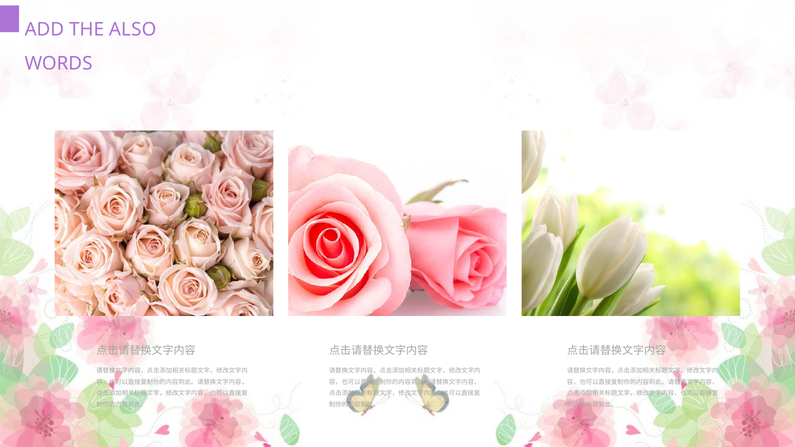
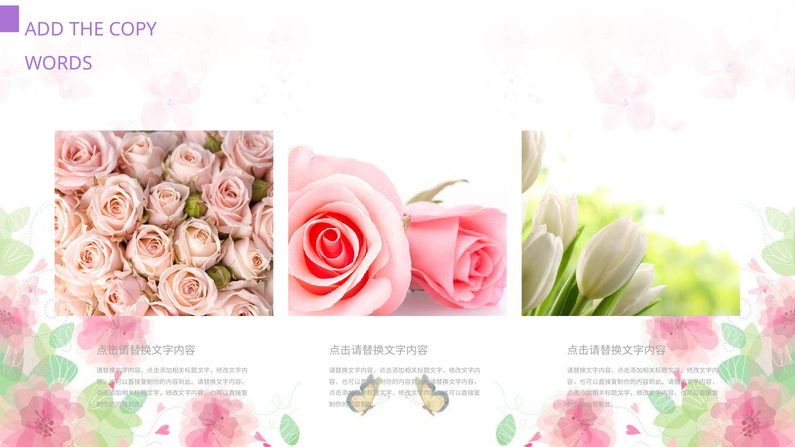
ALSO: ALSO -> COPY
